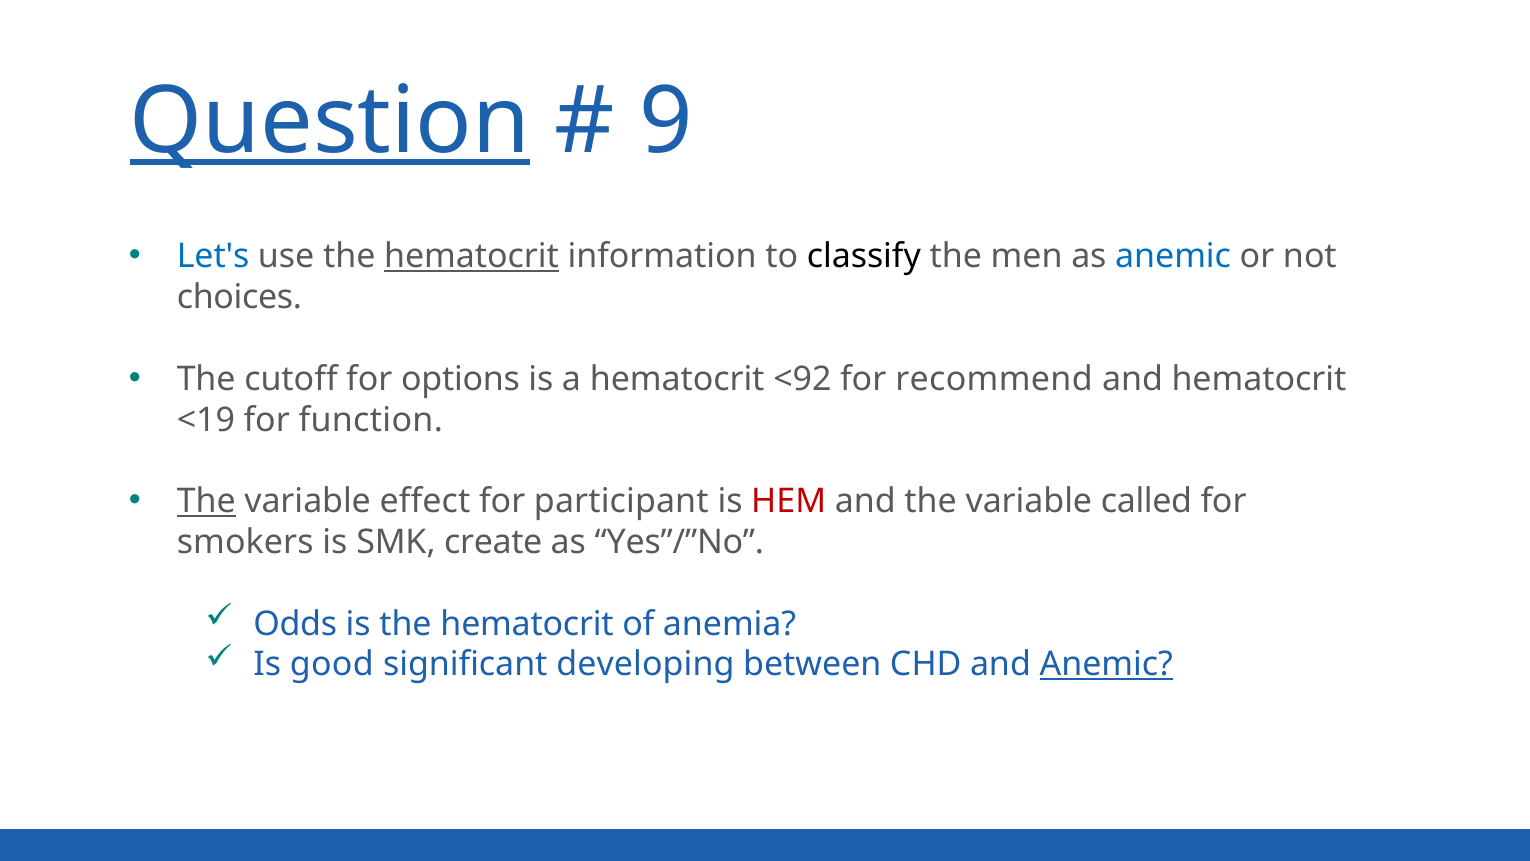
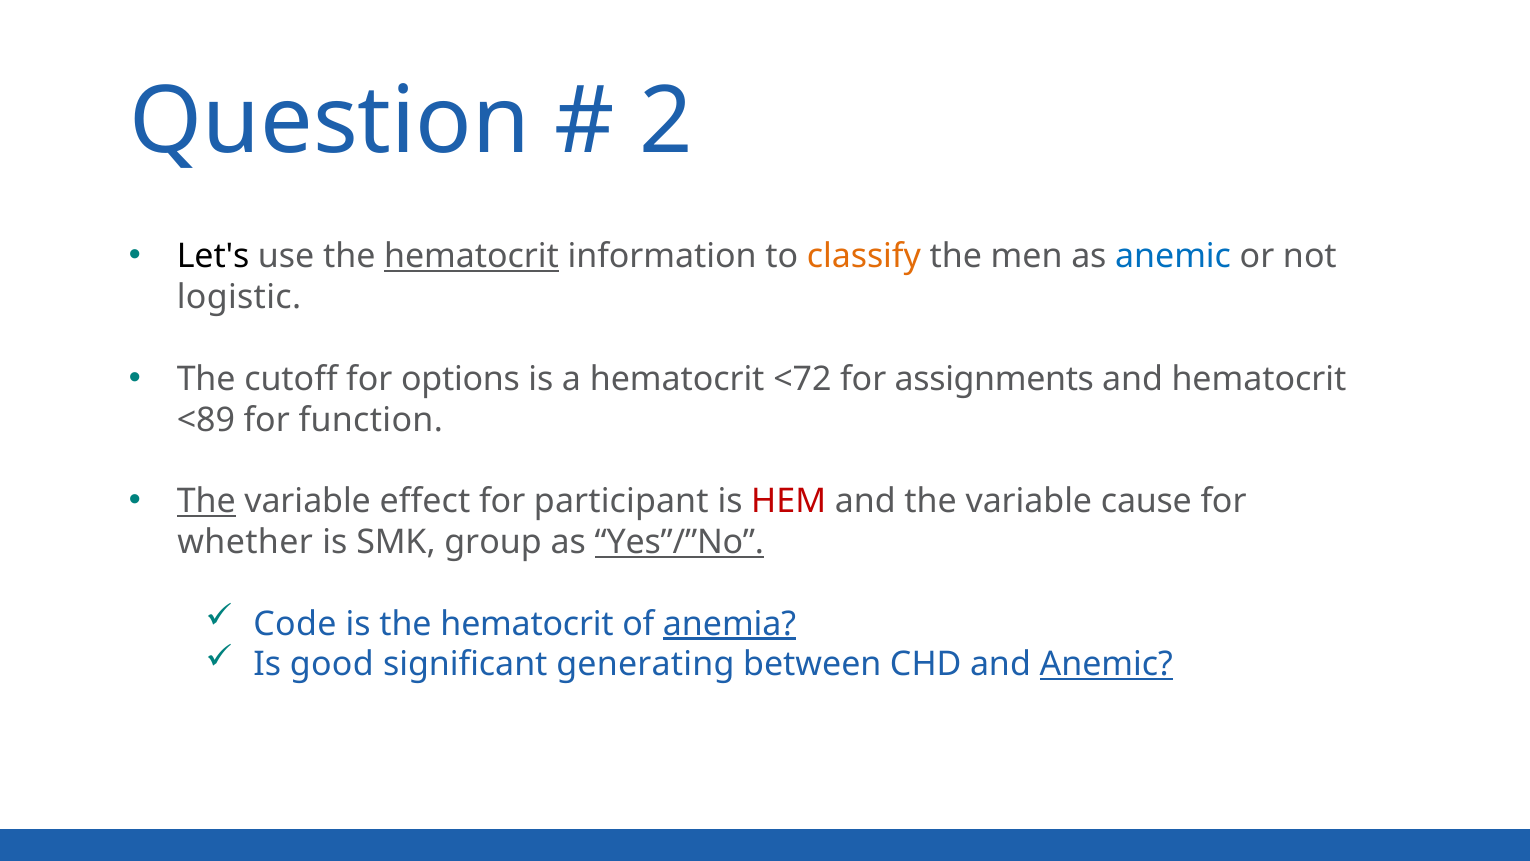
Question underline: present -> none
9: 9 -> 2
Let's colour: blue -> black
classify colour: black -> orange
choices: choices -> logistic
<92: <92 -> <72
recommend: recommend -> assignments
<19: <19 -> <89
called: called -> cause
smokers: smokers -> whether
create: create -> group
Yes”/”No underline: none -> present
Odds: Odds -> Code
anemia underline: none -> present
developing: developing -> generating
